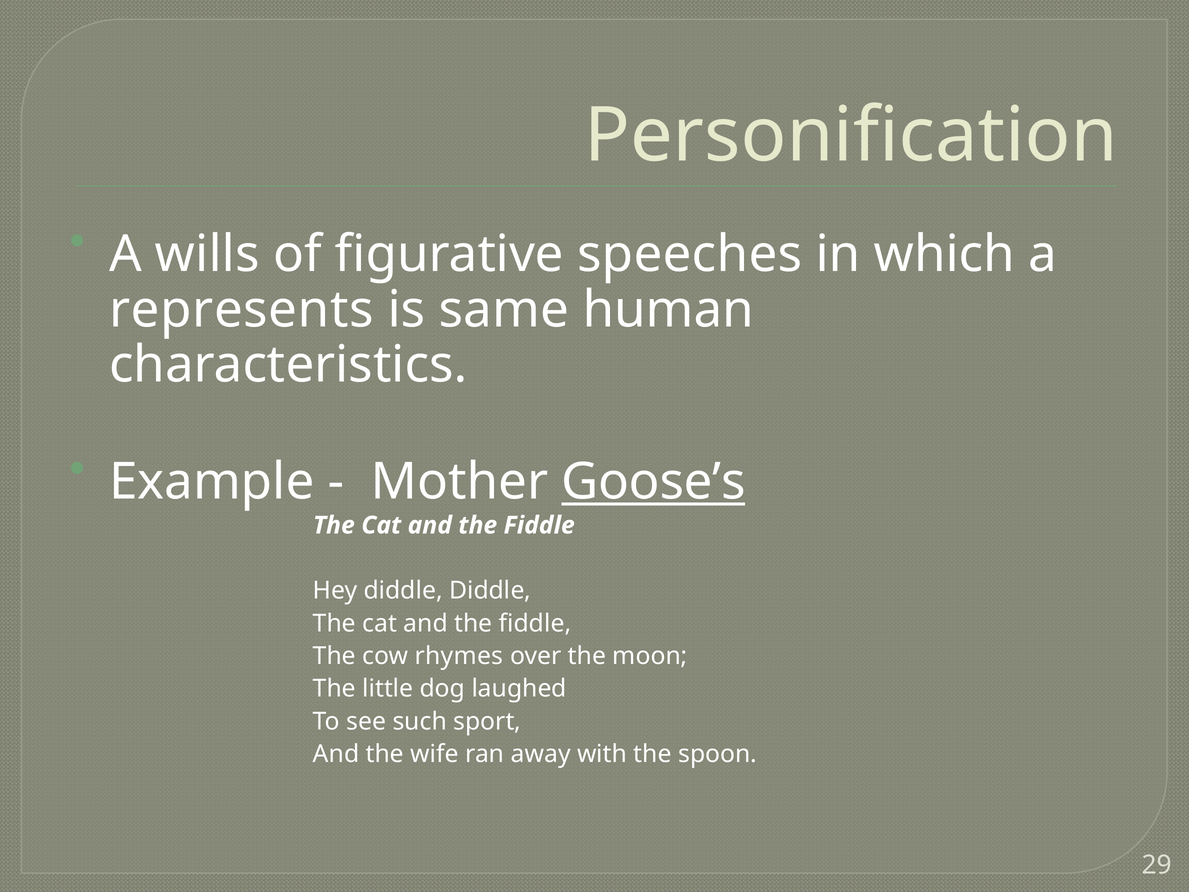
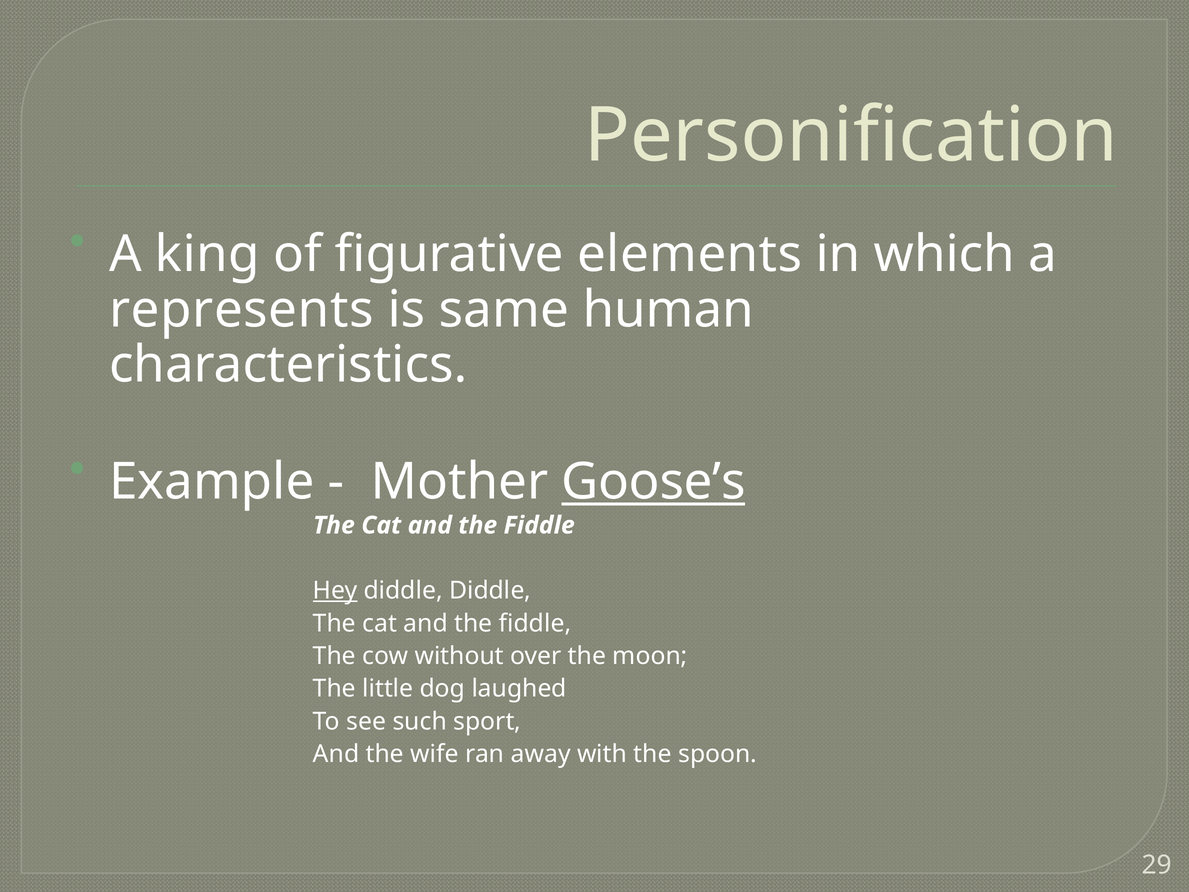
wills: wills -> king
speeches: speeches -> elements
Hey underline: none -> present
rhymes: rhymes -> without
